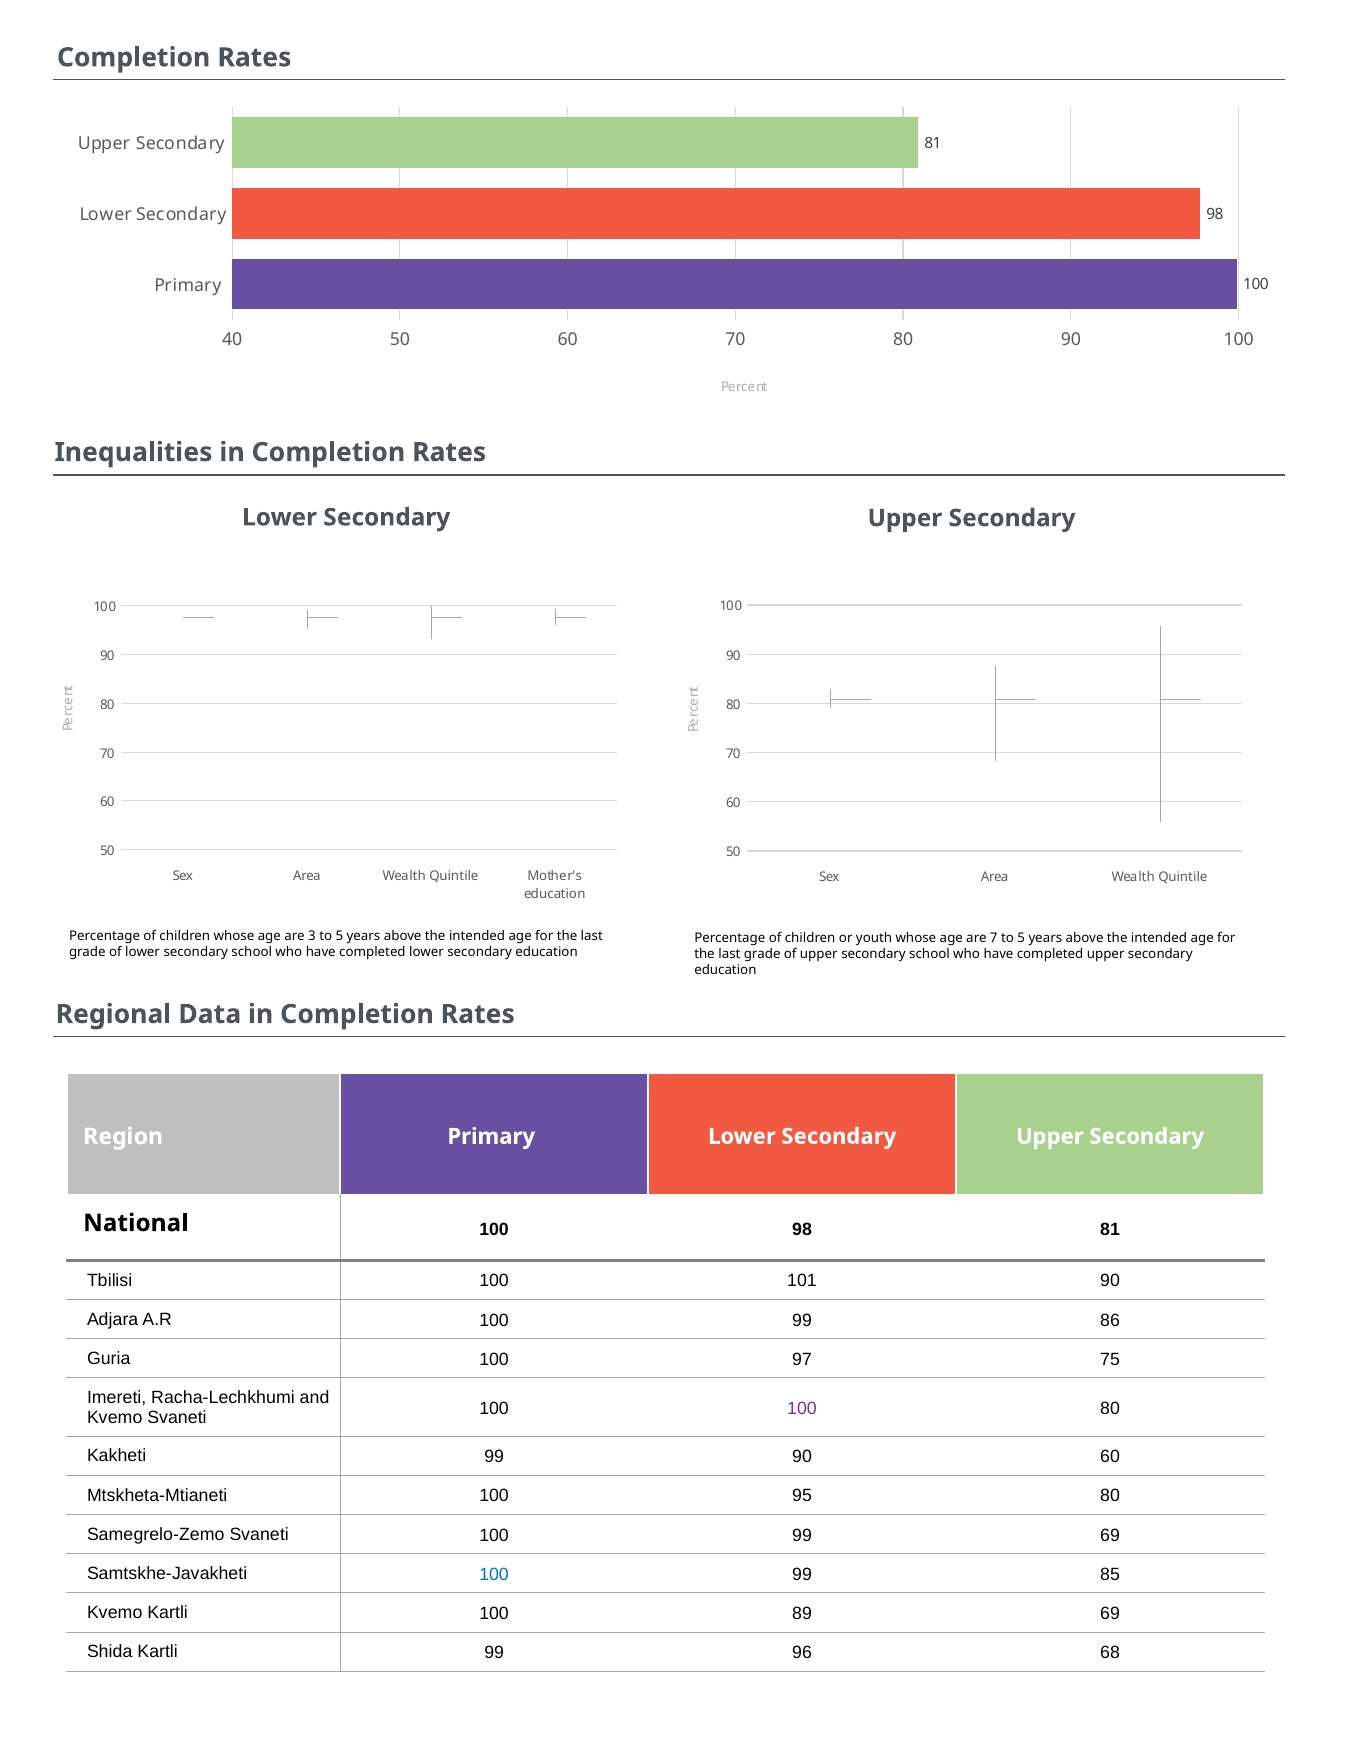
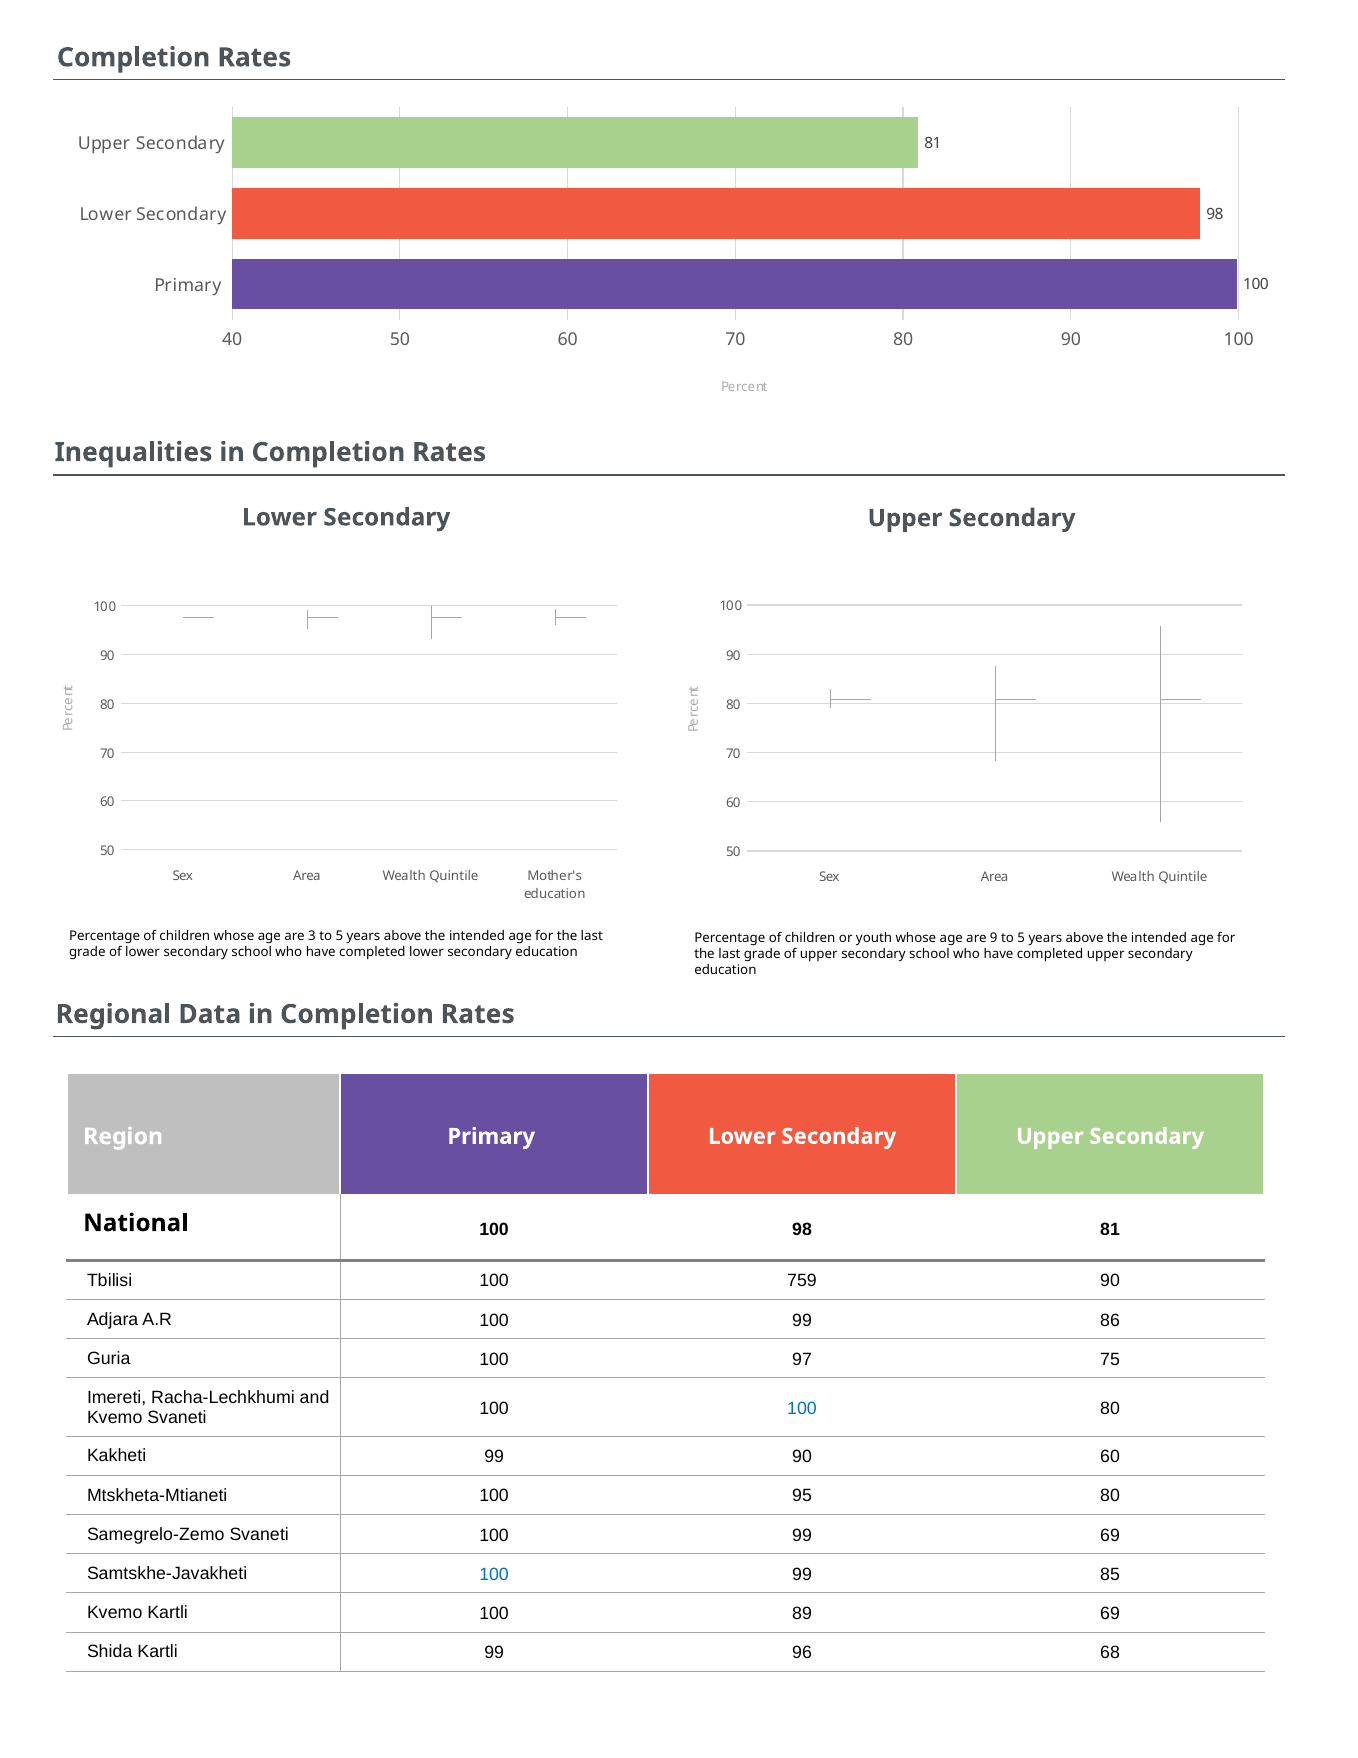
7: 7 -> 9
101: 101 -> 759
100 at (802, 1408) colour: purple -> blue
